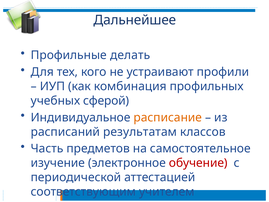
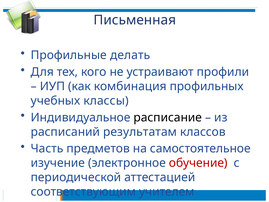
Дальнейшее: Дальнейшее -> Письменная
сферой: сферой -> классы
расписание colour: orange -> black
